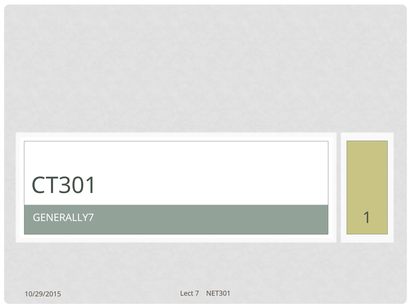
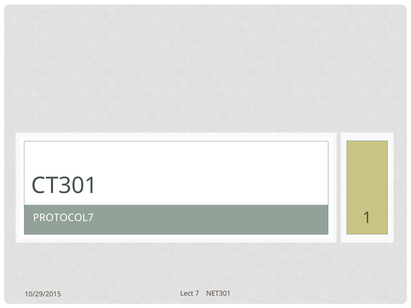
GENERALLY7: GENERALLY7 -> PROTOCOL7
